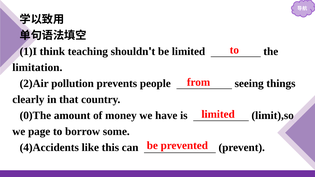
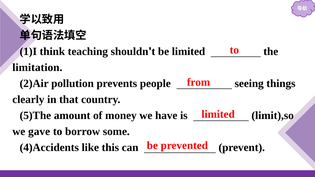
0)The: 0)The -> 5)The
page: page -> gave
